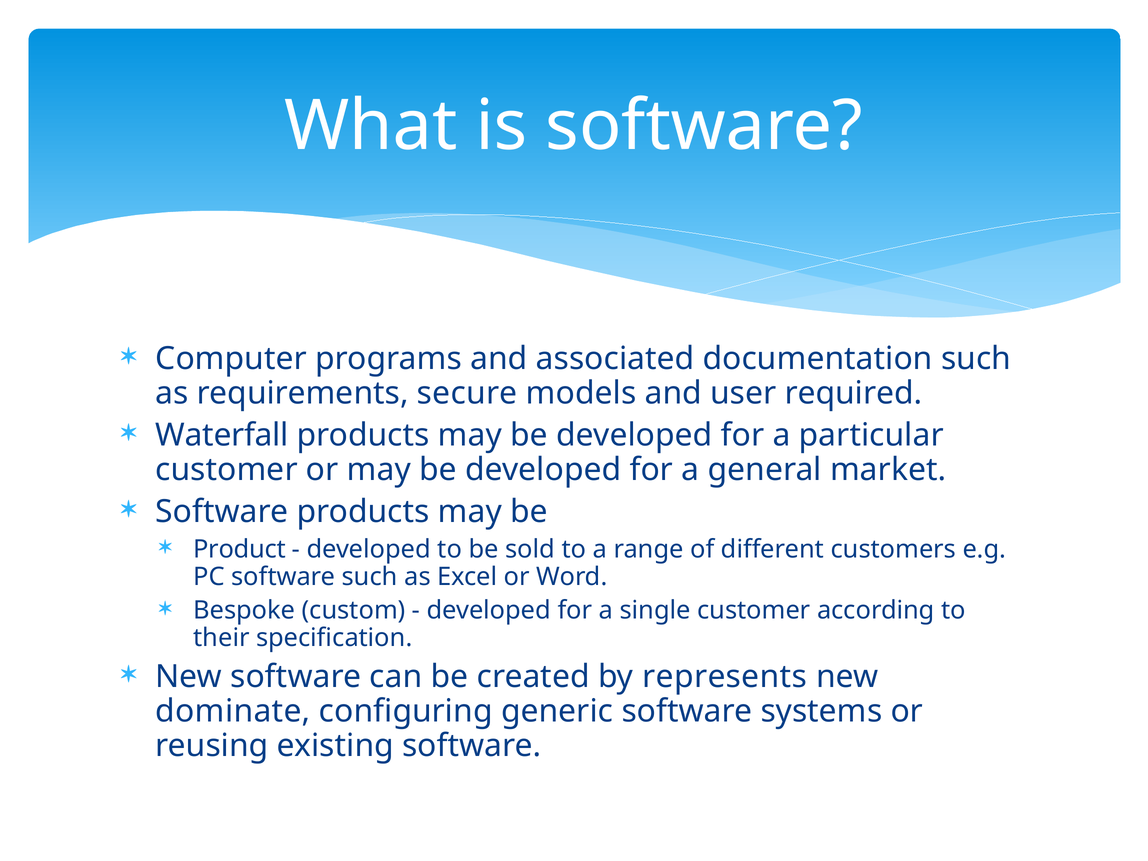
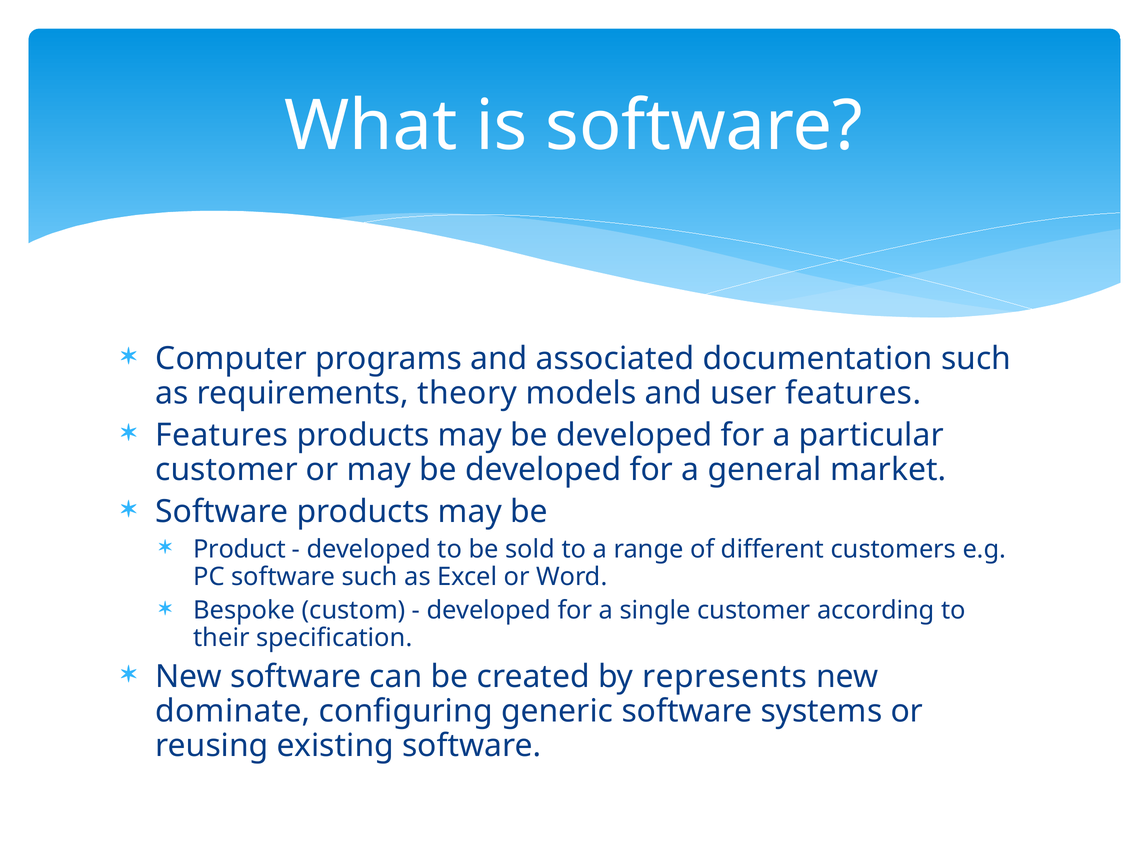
secure: secure -> theory
user required: required -> features
Waterfall at (222, 435): Waterfall -> Features
